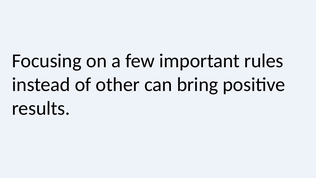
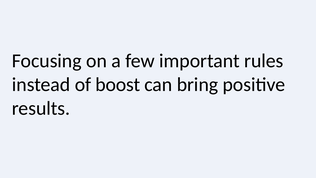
other: other -> boost
